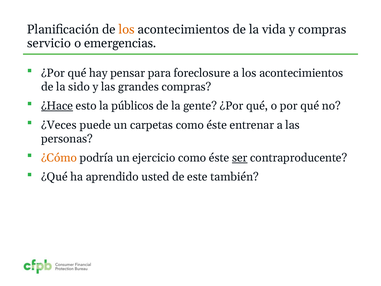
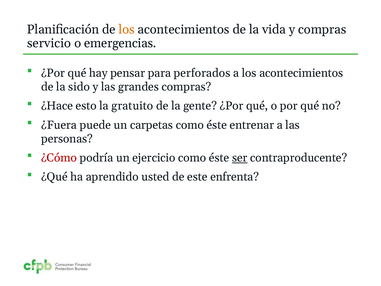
foreclosure: foreclosure -> perforados
¿Hace underline: present -> none
públicos: públicos -> gratuito
¿Veces: ¿Veces -> ¿Fuera
¿Cómo colour: orange -> red
también: también -> enfrenta
